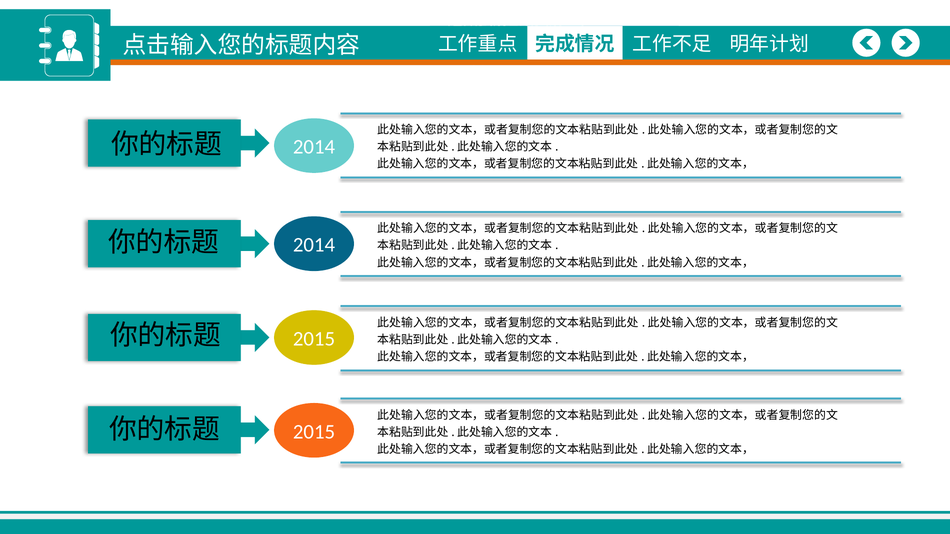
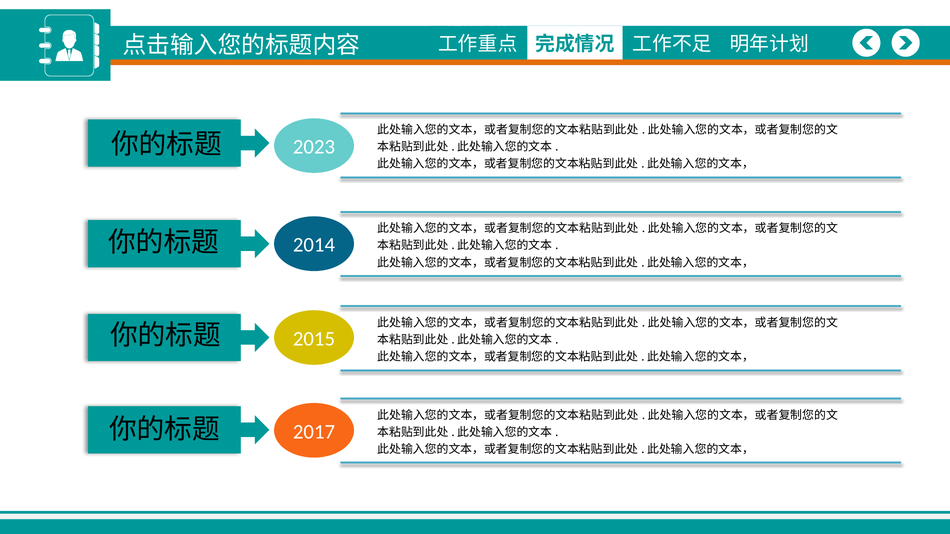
2014 at (314, 147): 2014 -> 2023
2015 at (314, 432): 2015 -> 2017
